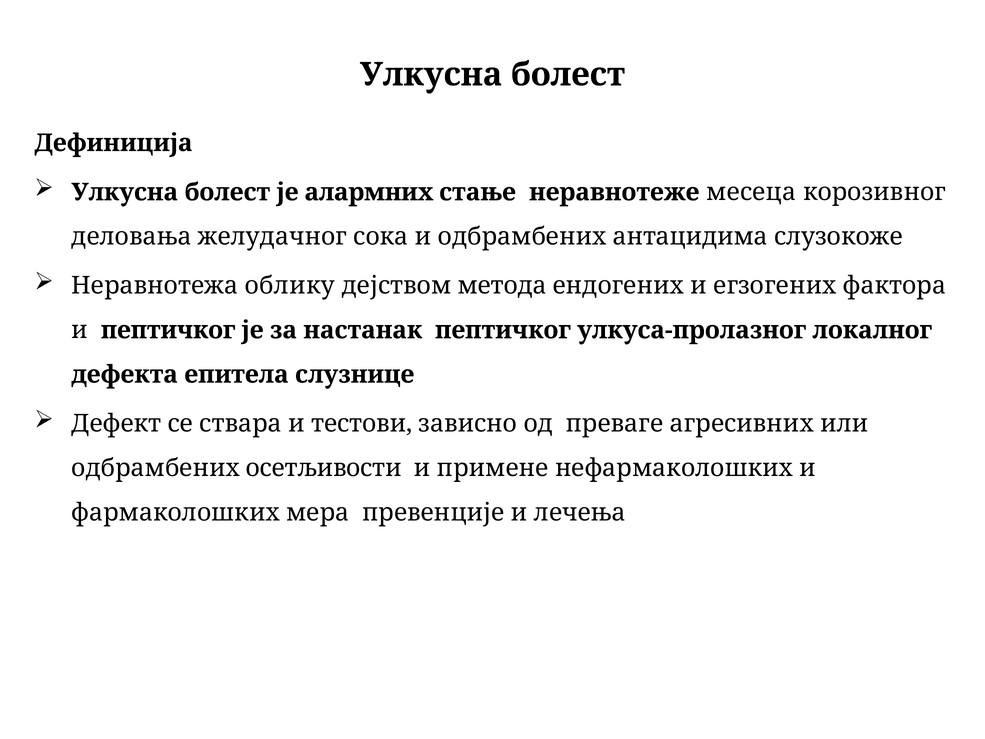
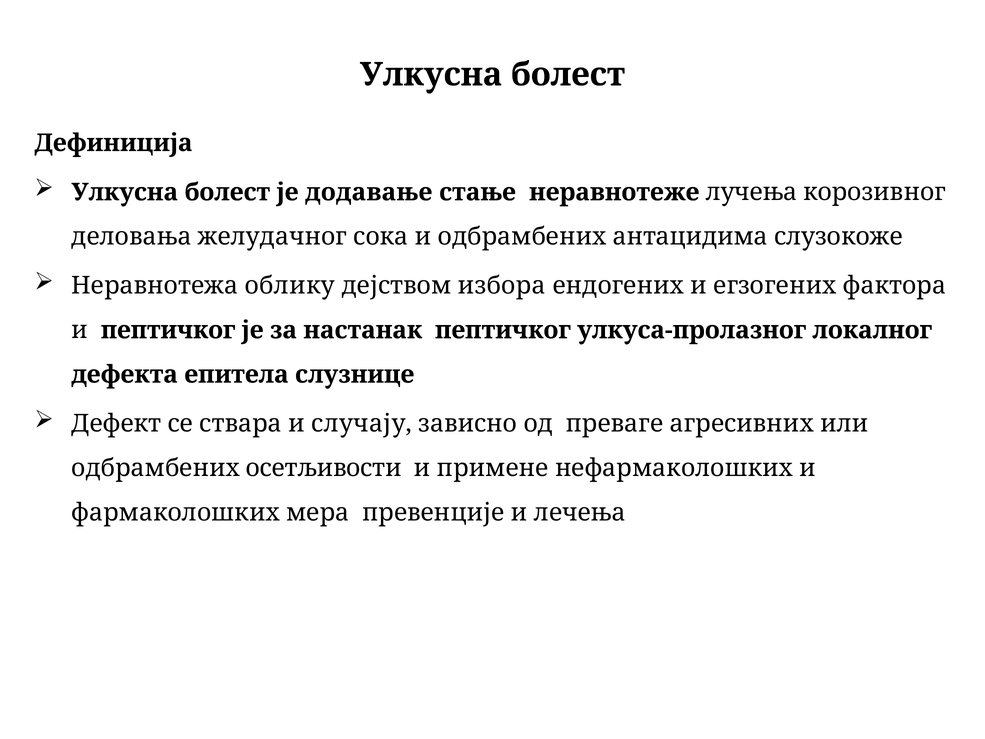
алармних: алармних -> додавање
месеца: месеца -> лучења
метода: метода -> избора
тестови: тестови -> случају
